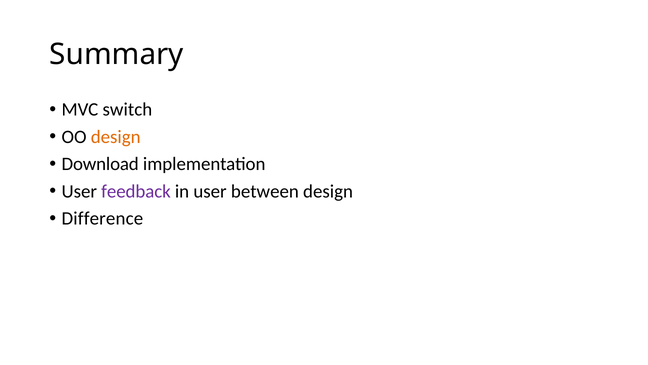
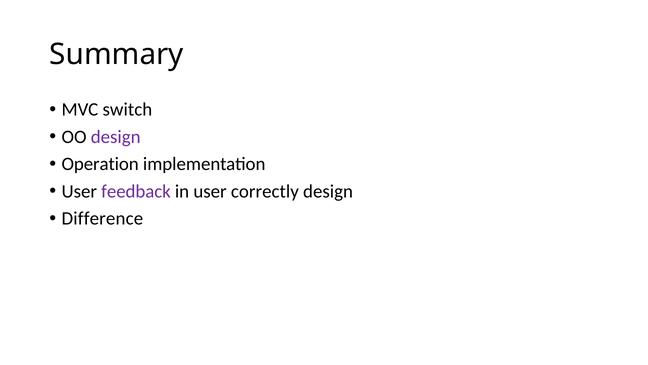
design at (116, 137) colour: orange -> purple
Download: Download -> Operation
between: between -> correctly
